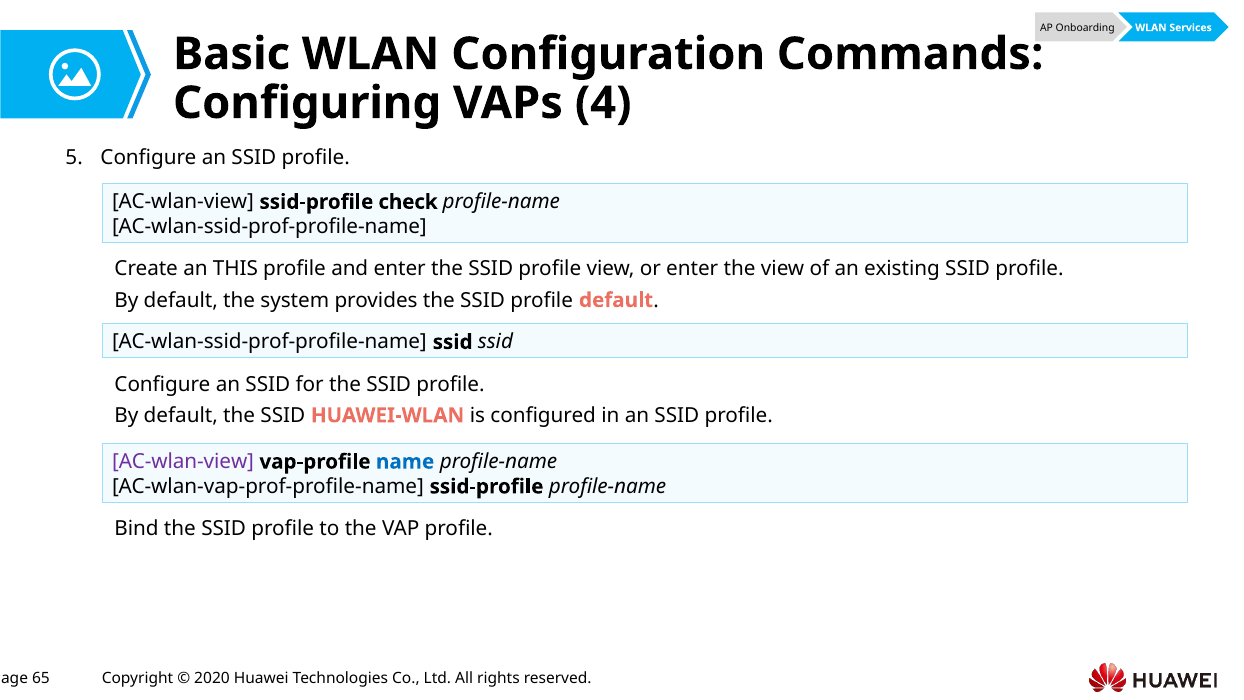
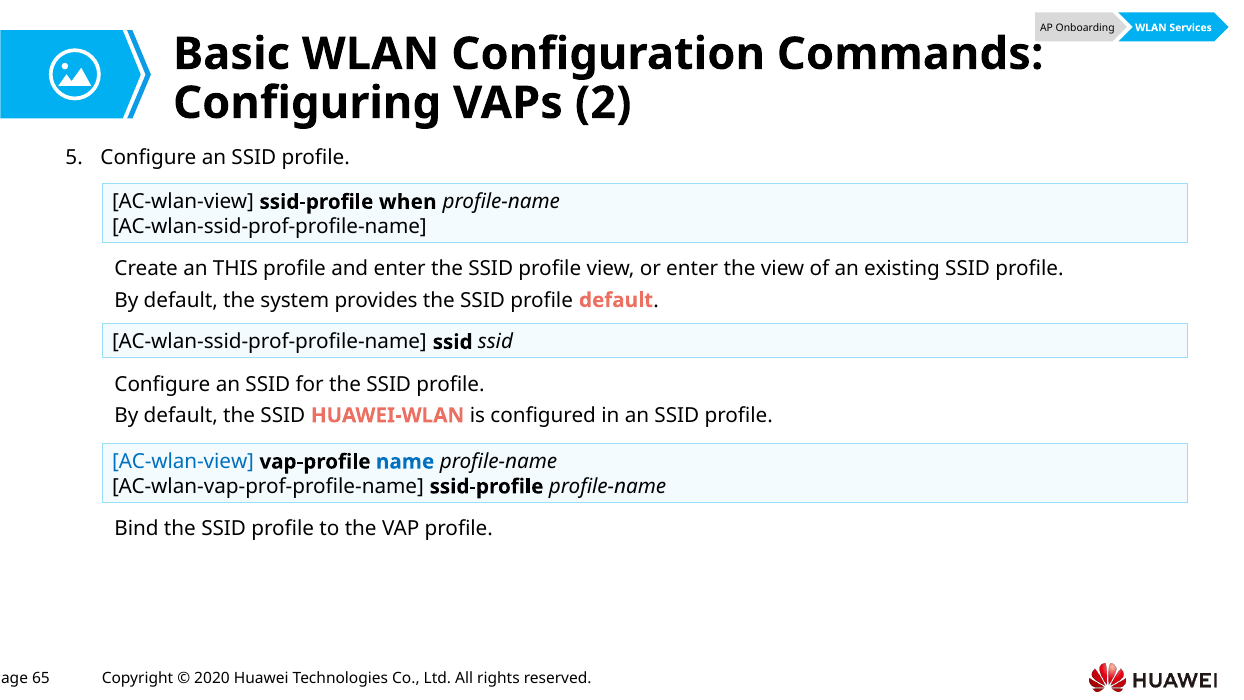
4: 4 -> 2
check: check -> when
AC-wlan-view at (183, 462) colour: purple -> blue
